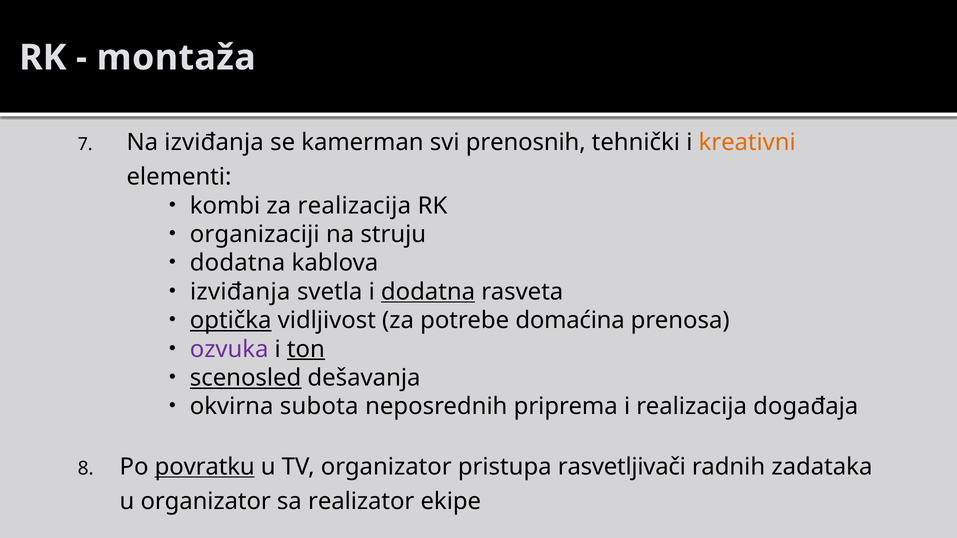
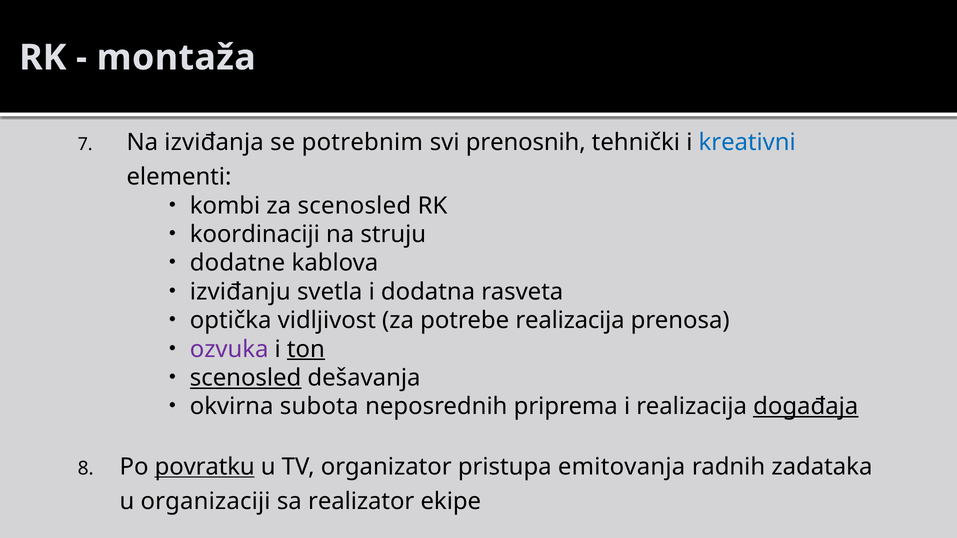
kamerman: kamerman -> potrebnim
kreativni colour: orange -> blue
za realizacija: realizacija -> scenosled
organizaciji: organizaciji -> koordinaciji
dodatna at (238, 263): dodatna -> dodatne
izviđanja at (240, 292): izviđanja -> izviđanju
dodatna at (428, 292) underline: present -> none
optička underline: present -> none
potrebe domaćina: domaćina -> realizacija
događaja underline: none -> present
rasvetljivači: rasvetljivači -> emitovanja
u organizator: organizator -> organizaciji
